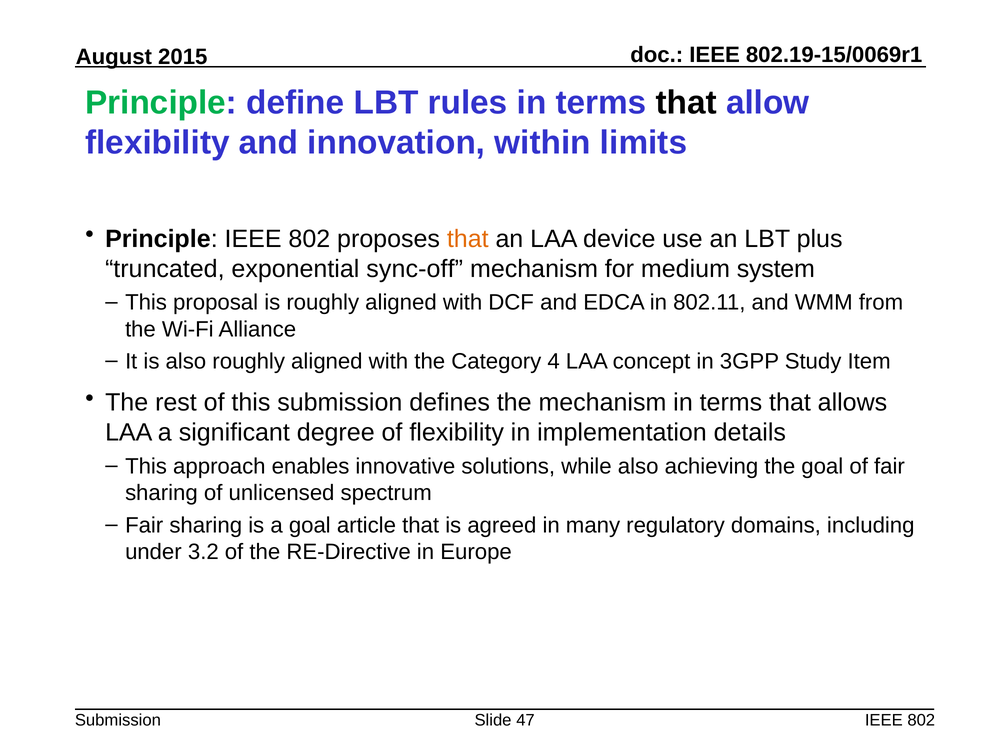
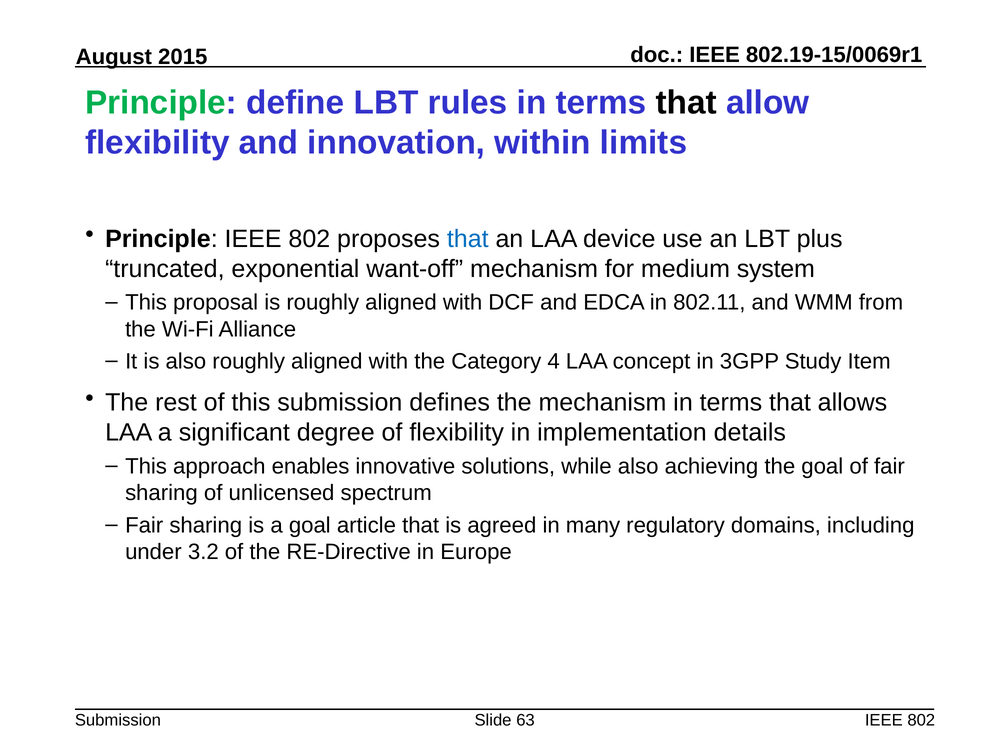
that at (468, 239) colour: orange -> blue
sync-off: sync-off -> want-off
47: 47 -> 63
